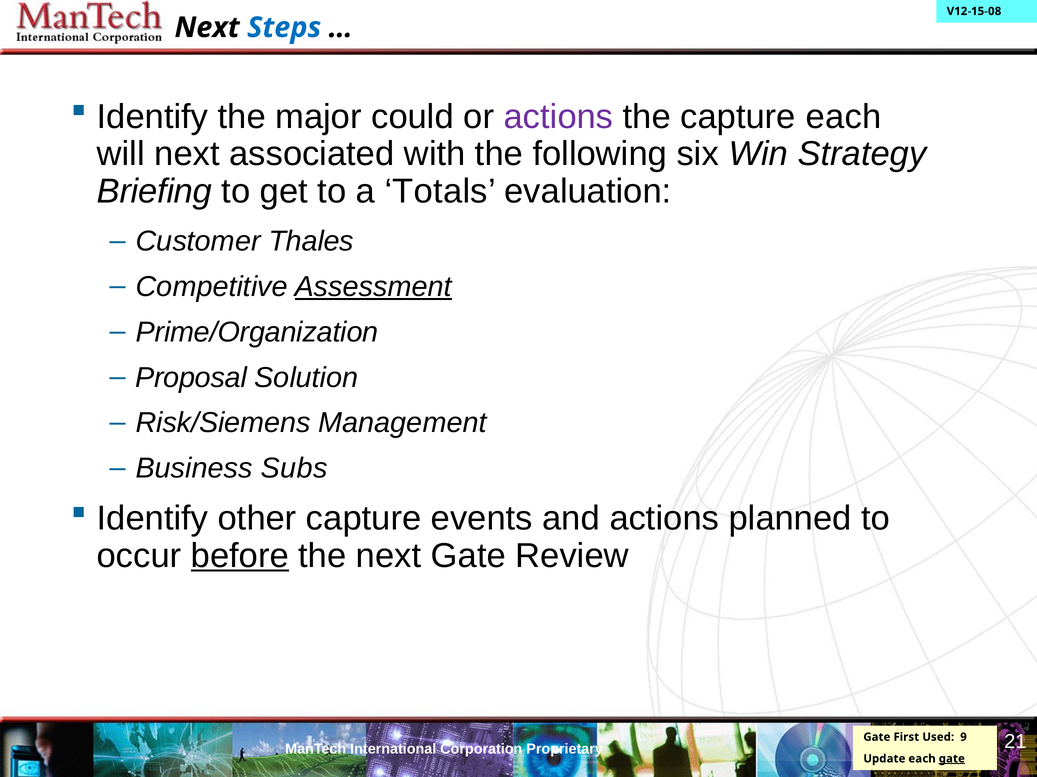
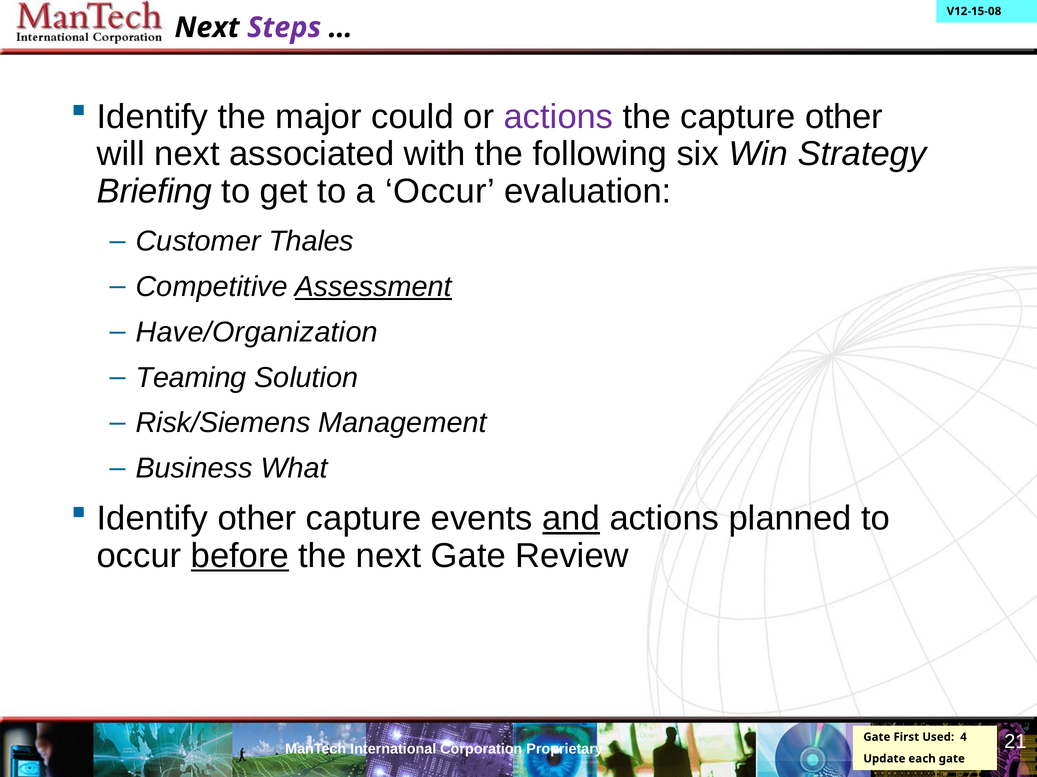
Steps colour: blue -> purple
capture each: each -> other
a Totals: Totals -> Occur
Prime/Organization: Prime/Organization -> Have/Organization
Proposal: Proposal -> Teaming
Subs: Subs -> What
and underline: none -> present
9: 9 -> 4
gate at (952, 759) underline: present -> none
